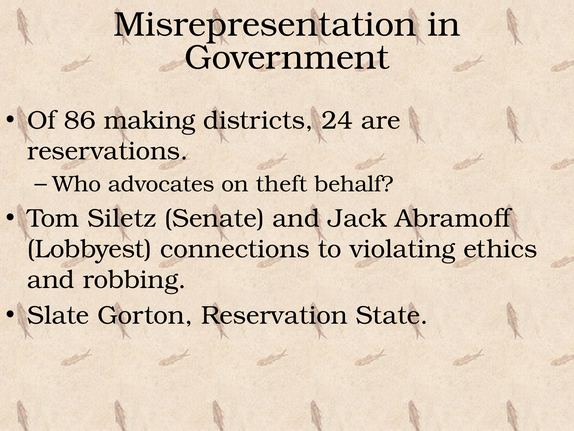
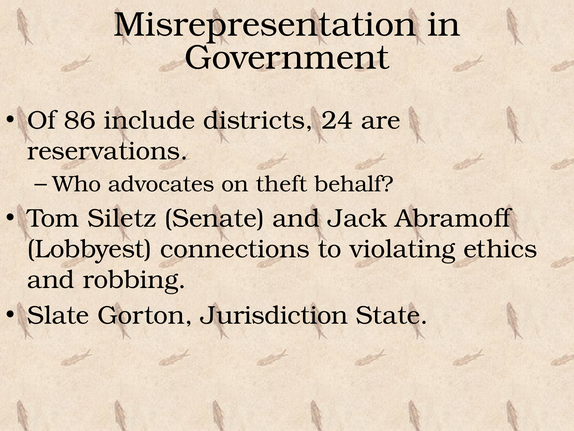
making: making -> include
Reservation: Reservation -> Jurisdiction
